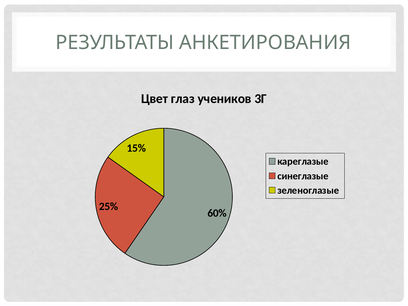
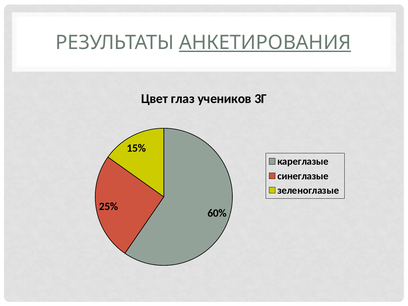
АНКЕТИРОВАНИЯ underline: none -> present
